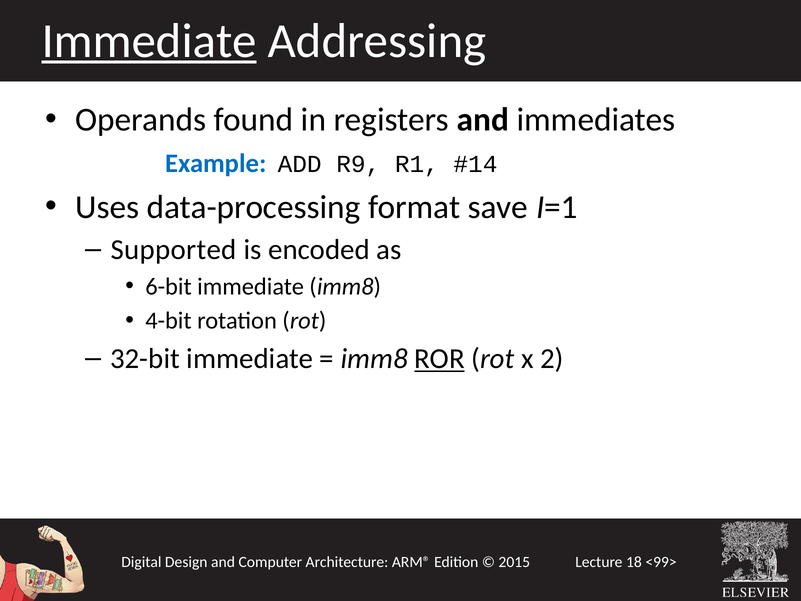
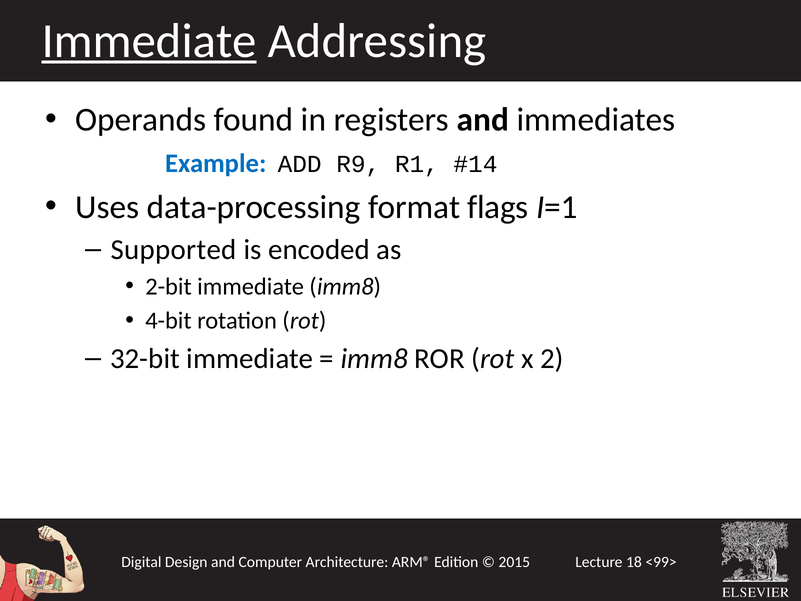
save: save -> flags
6-bit: 6-bit -> 2-bit
ROR underline: present -> none
